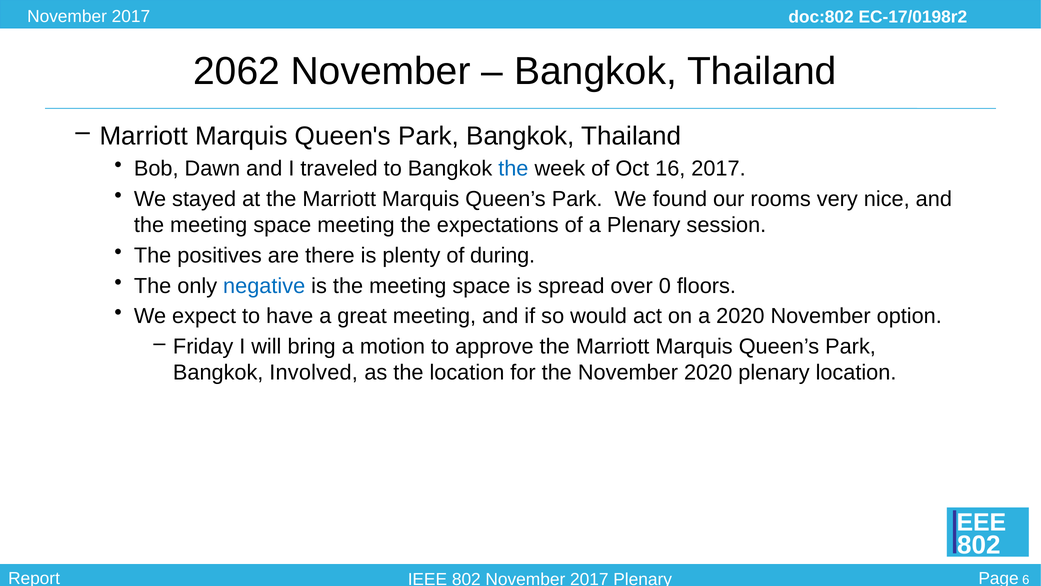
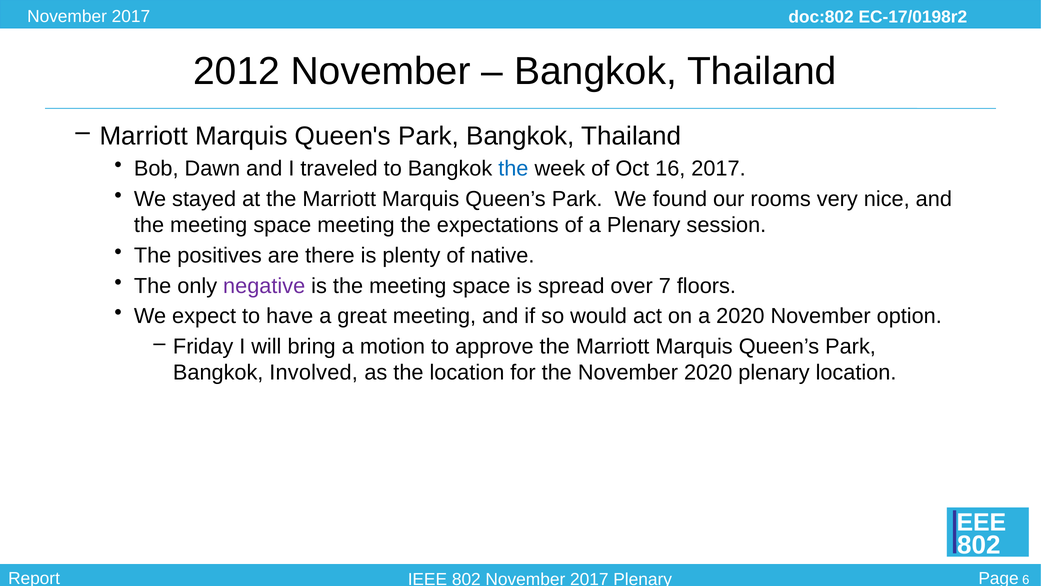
2062: 2062 -> 2012
during: during -> native
negative colour: blue -> purple
0: 0 -> 7
